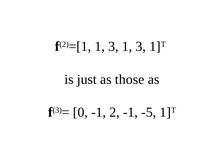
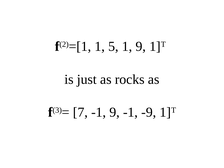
f(2)=[1 1 3: 3 -> 5
3 at (141, 46): 3 -> 9
those: those -> rocks
0: 0 -> 7
-1 2: 2 -> 9
-5: -5 -> -9
